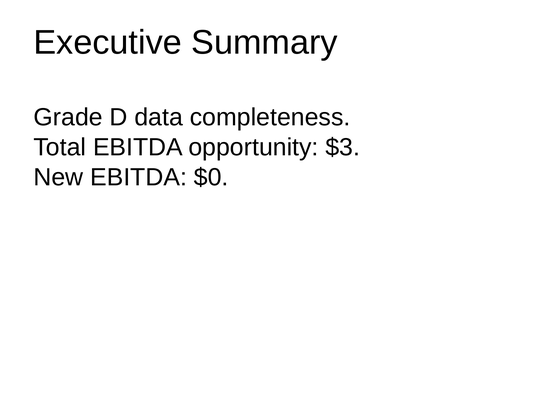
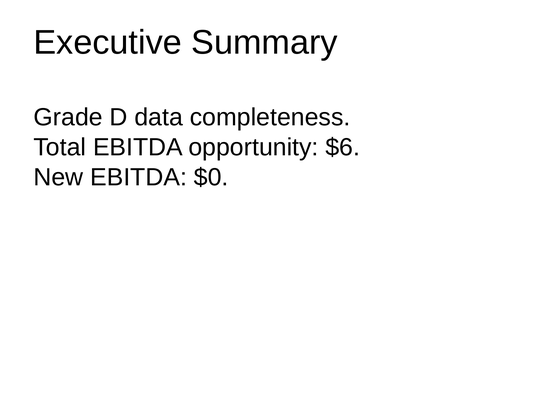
$3: $3 -> $6
